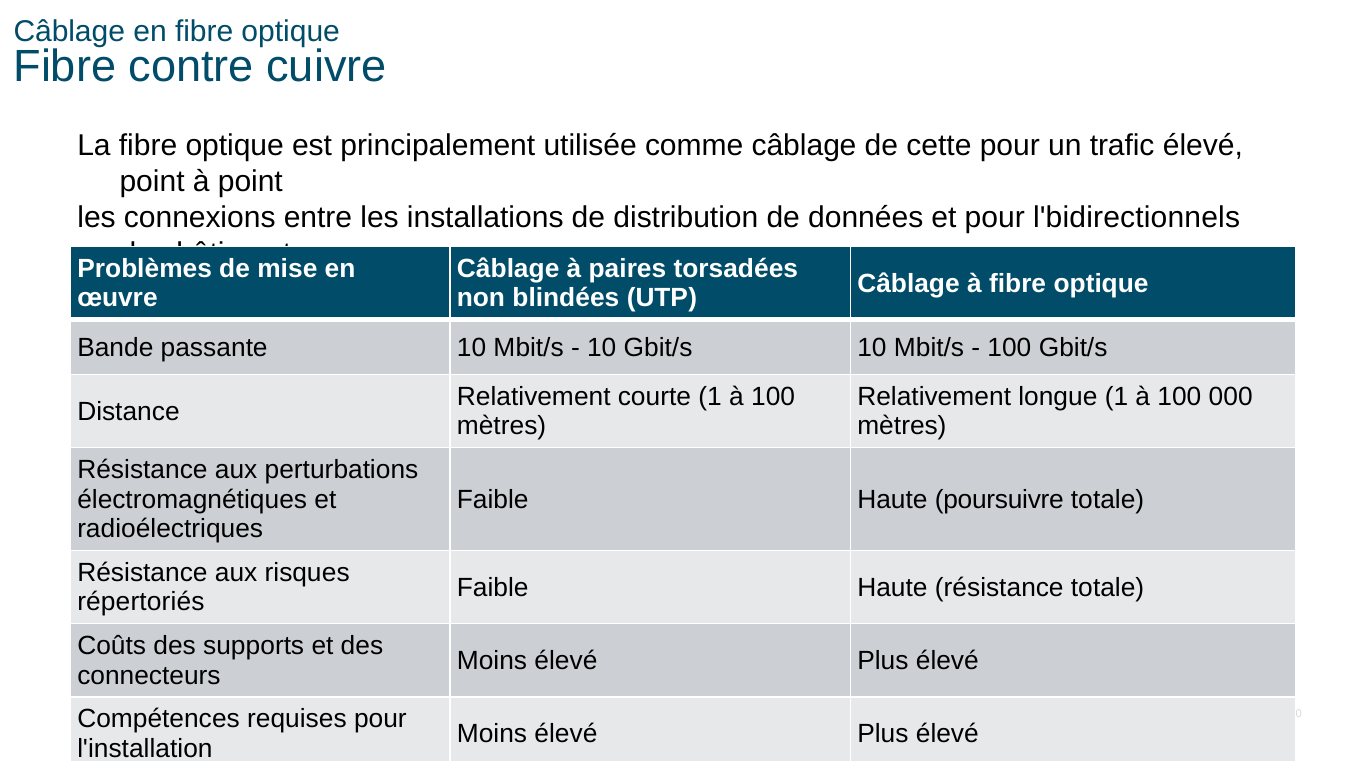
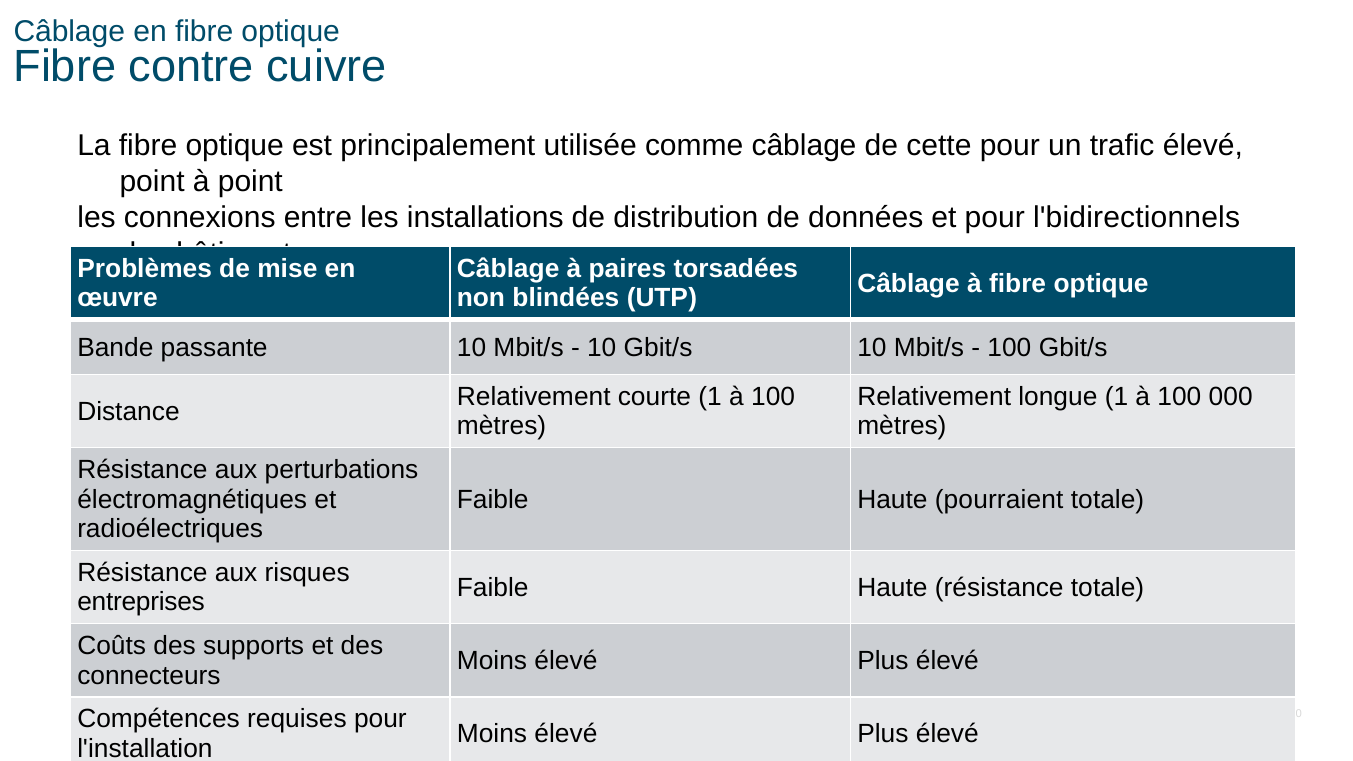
poursuivre: poursuivre -> pourraient
répertoriés: répertoriés -> entreprises
